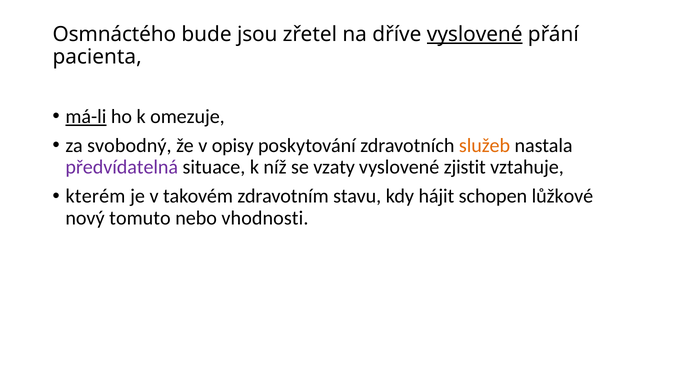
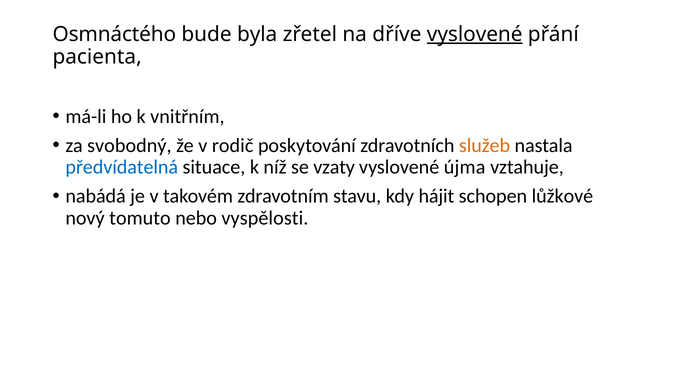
jsou: jsou -> byla
má-li underline: present -> none
omezuje: omezuje -> vnitřním
opisy: opisy -> rodič
předvídatelná colour: purple -> blue
zjistit: zjistit -> újma
kterém: kterém -> nabádá
vhodnosti: vhodnosti -> vyspělosti
